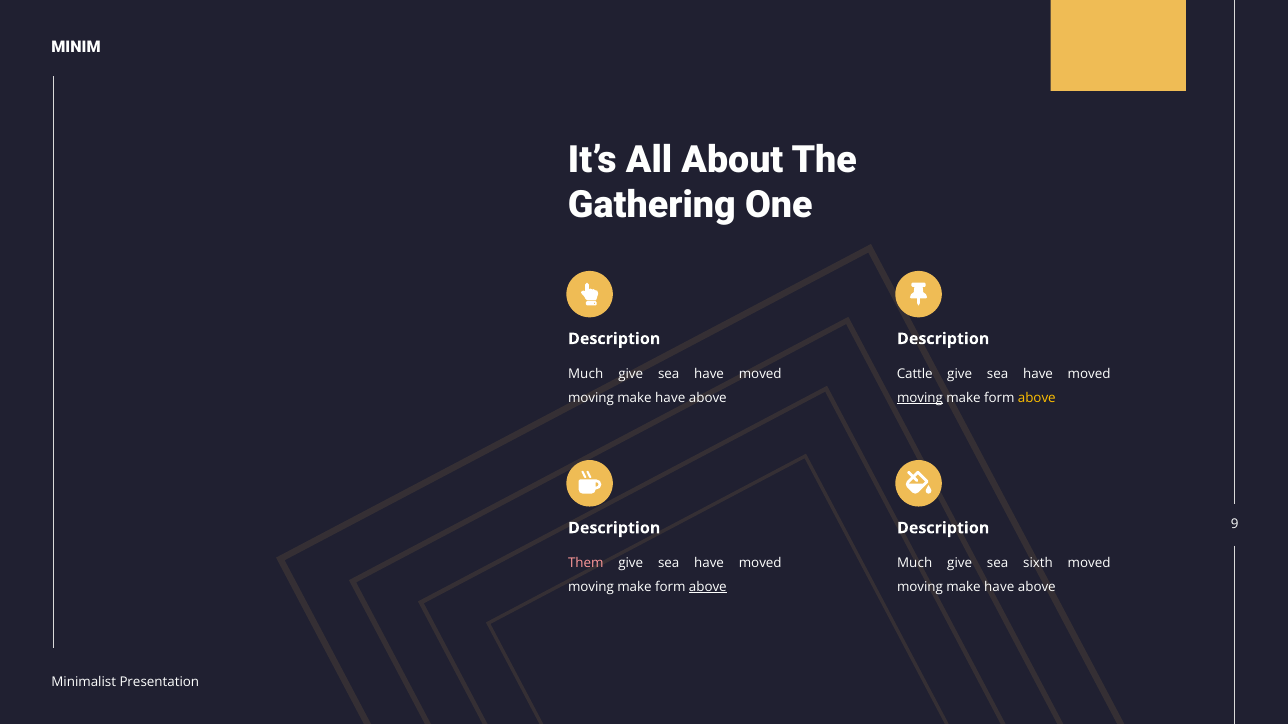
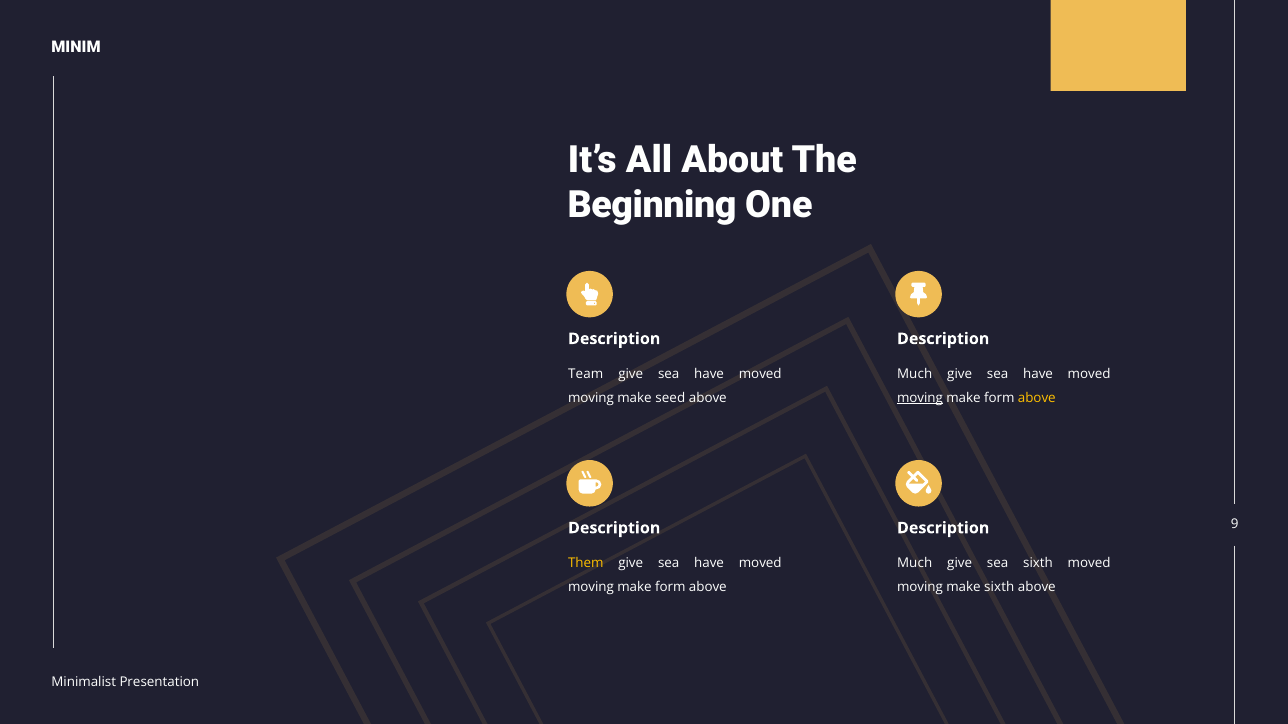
Gathering: Gathering -> Beginning
Much at (586, 374): Much -> Team
Cattle at (915, 374): Cattle -> Much
have at (670, 398): have -> seed
Them colour: pink -> yellow
above at (708, 587) underline: present -> none
have at (999, 587): have -> sixth
